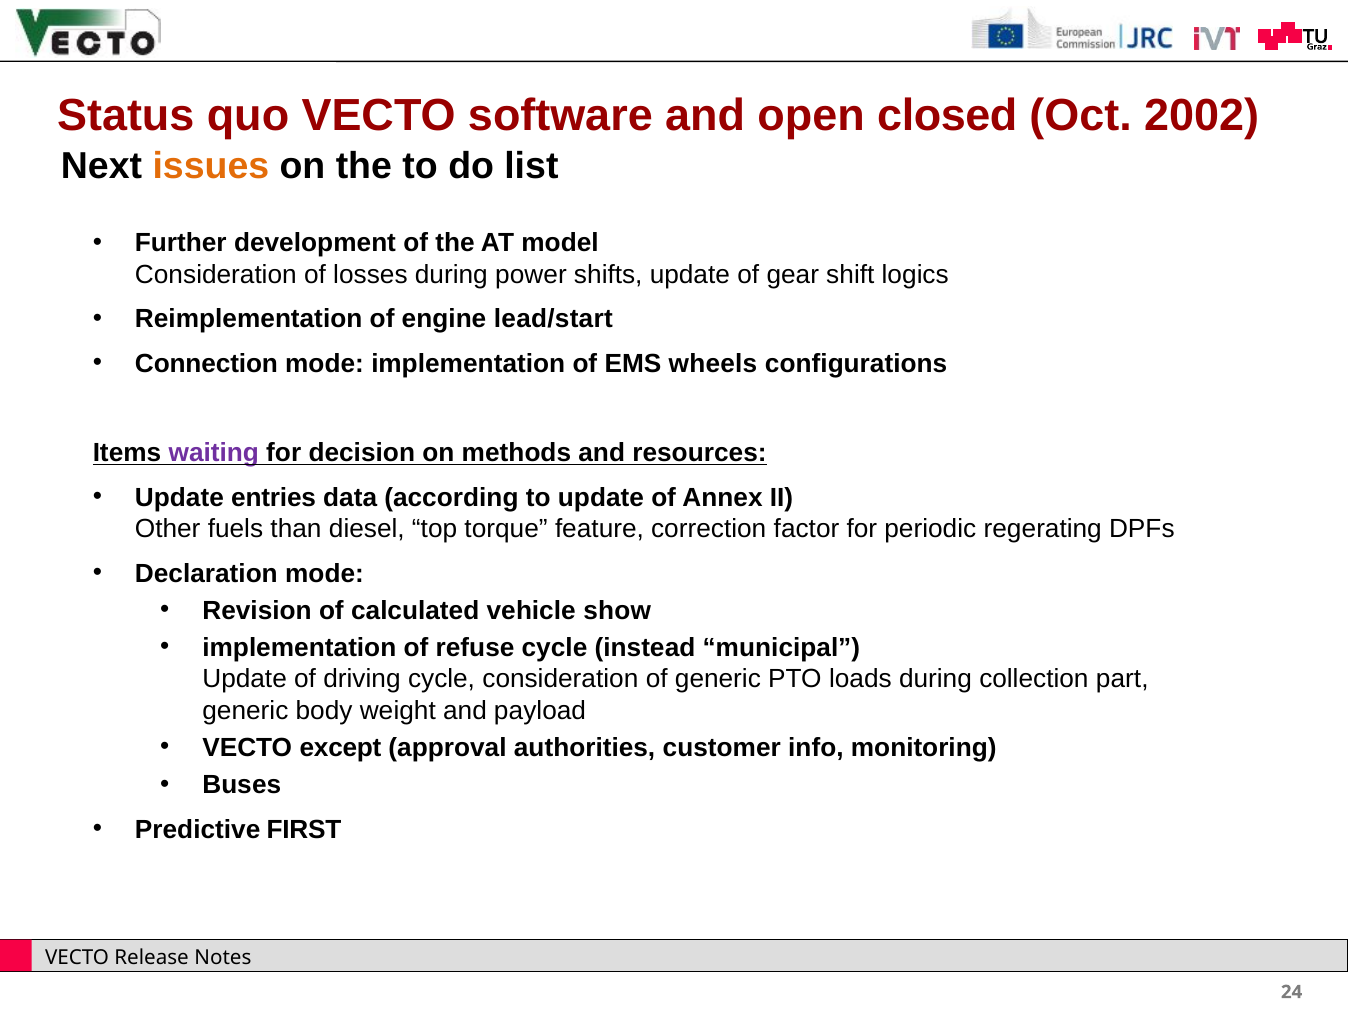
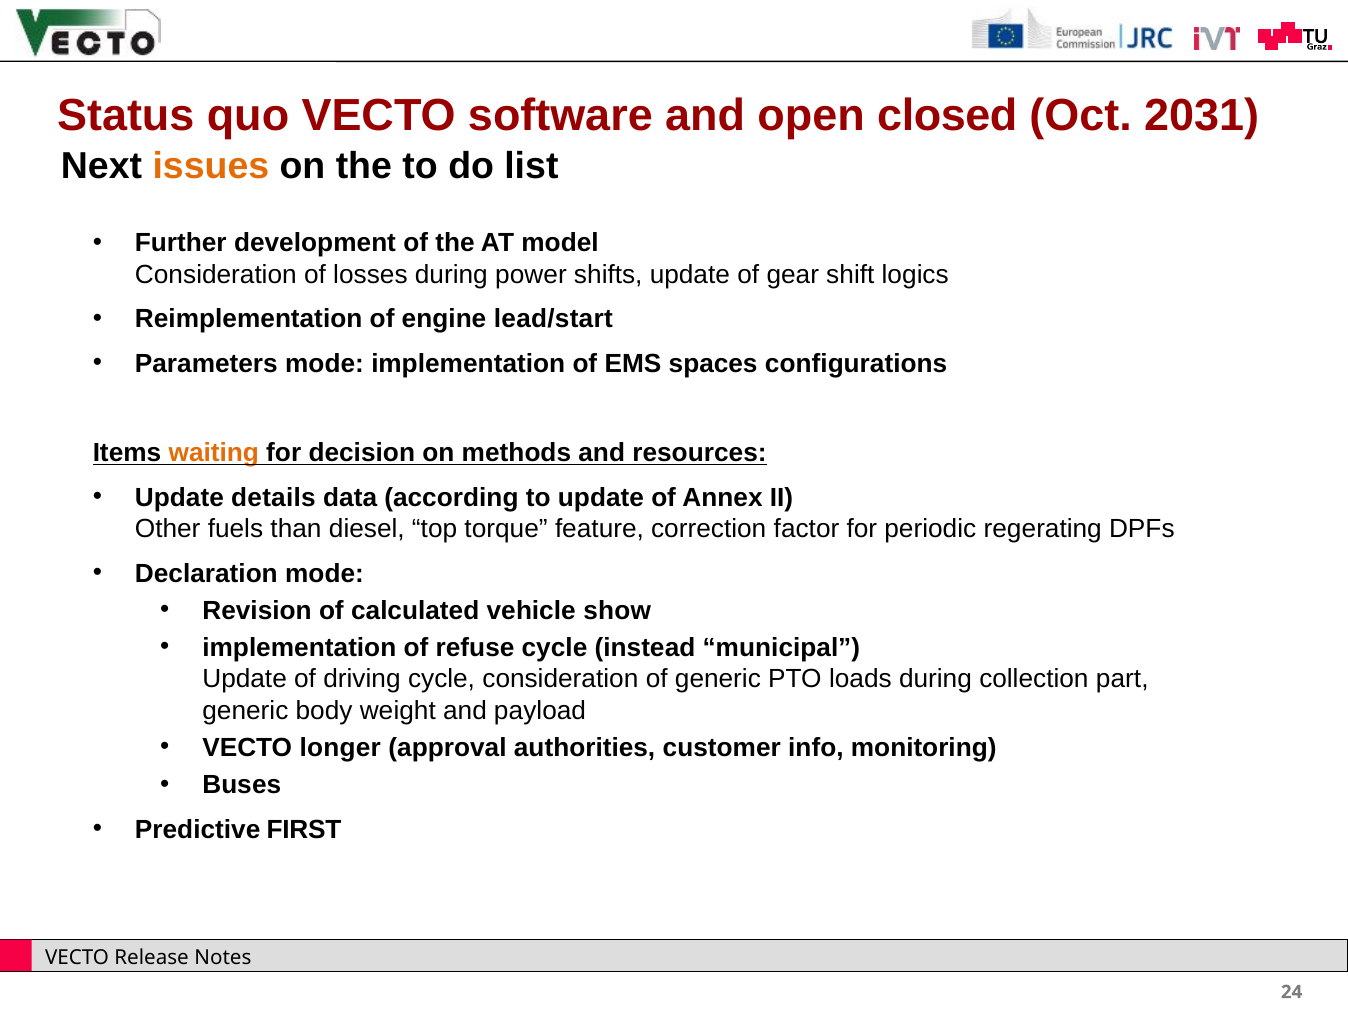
2002: 2002 -> 2031
Connection: Connection -> Parameters
wheels: wheels -> spaces
waiting colour: purple -> orange
entries: entries -> details
except: except -> longer
